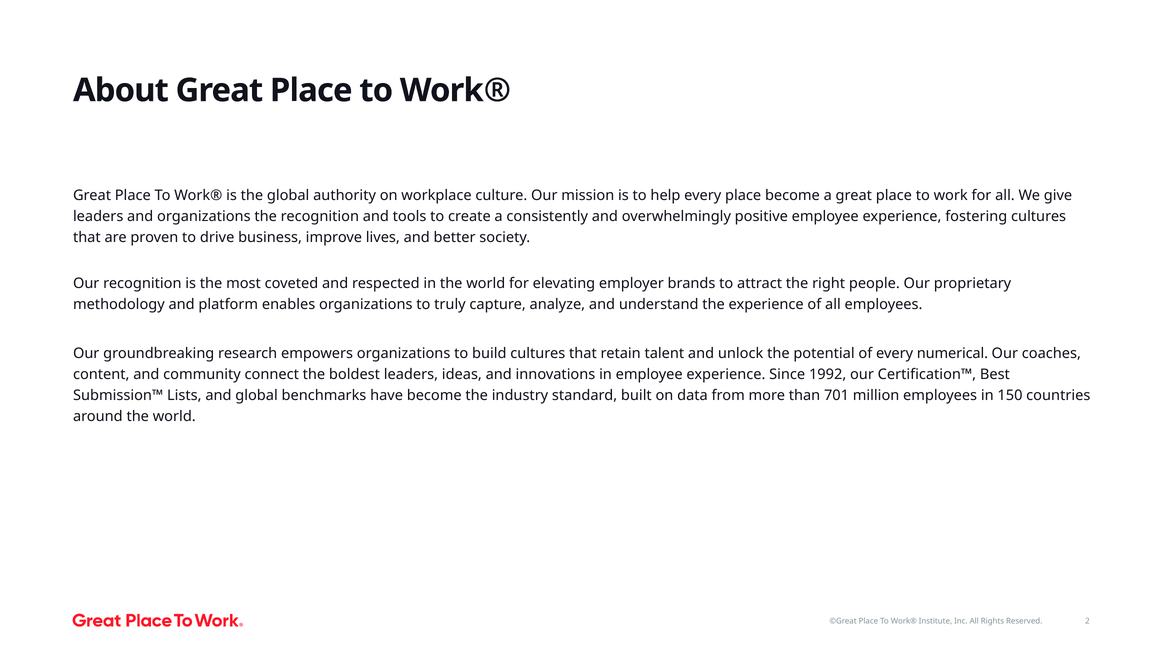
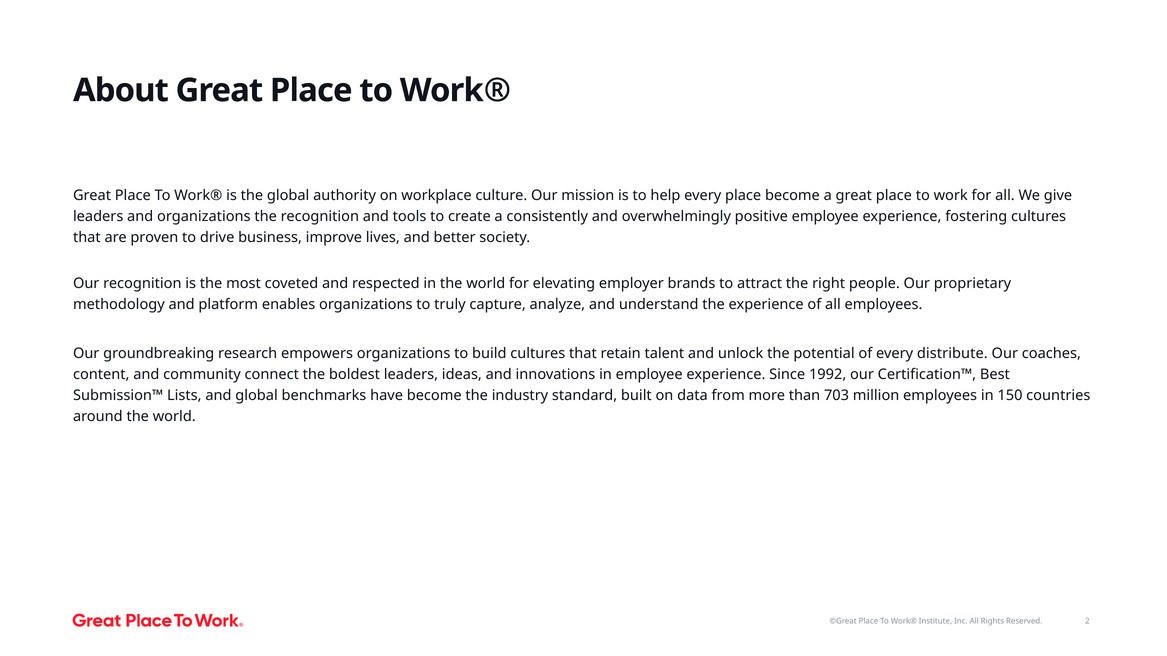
numerical: numerical -> distribute
701: 701 -> 703
